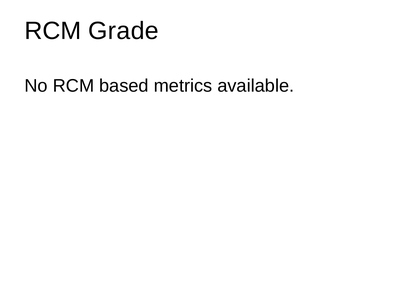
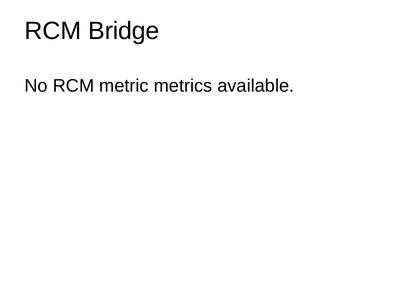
Grade: Grade -> Bridge
based: based -> metric
